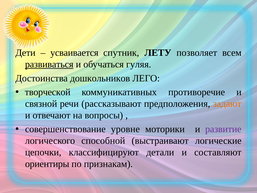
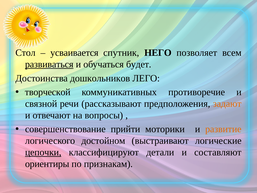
Дети: Дети -> Стол
ЛЕТУ: ЛЕТУ -> НЕГО
гуляя: гуляя -> будет
уровне: уровне -> прийти
развитие colour: purple -> orange
способной: способной -> достойном
цепочки underline: none -> present
